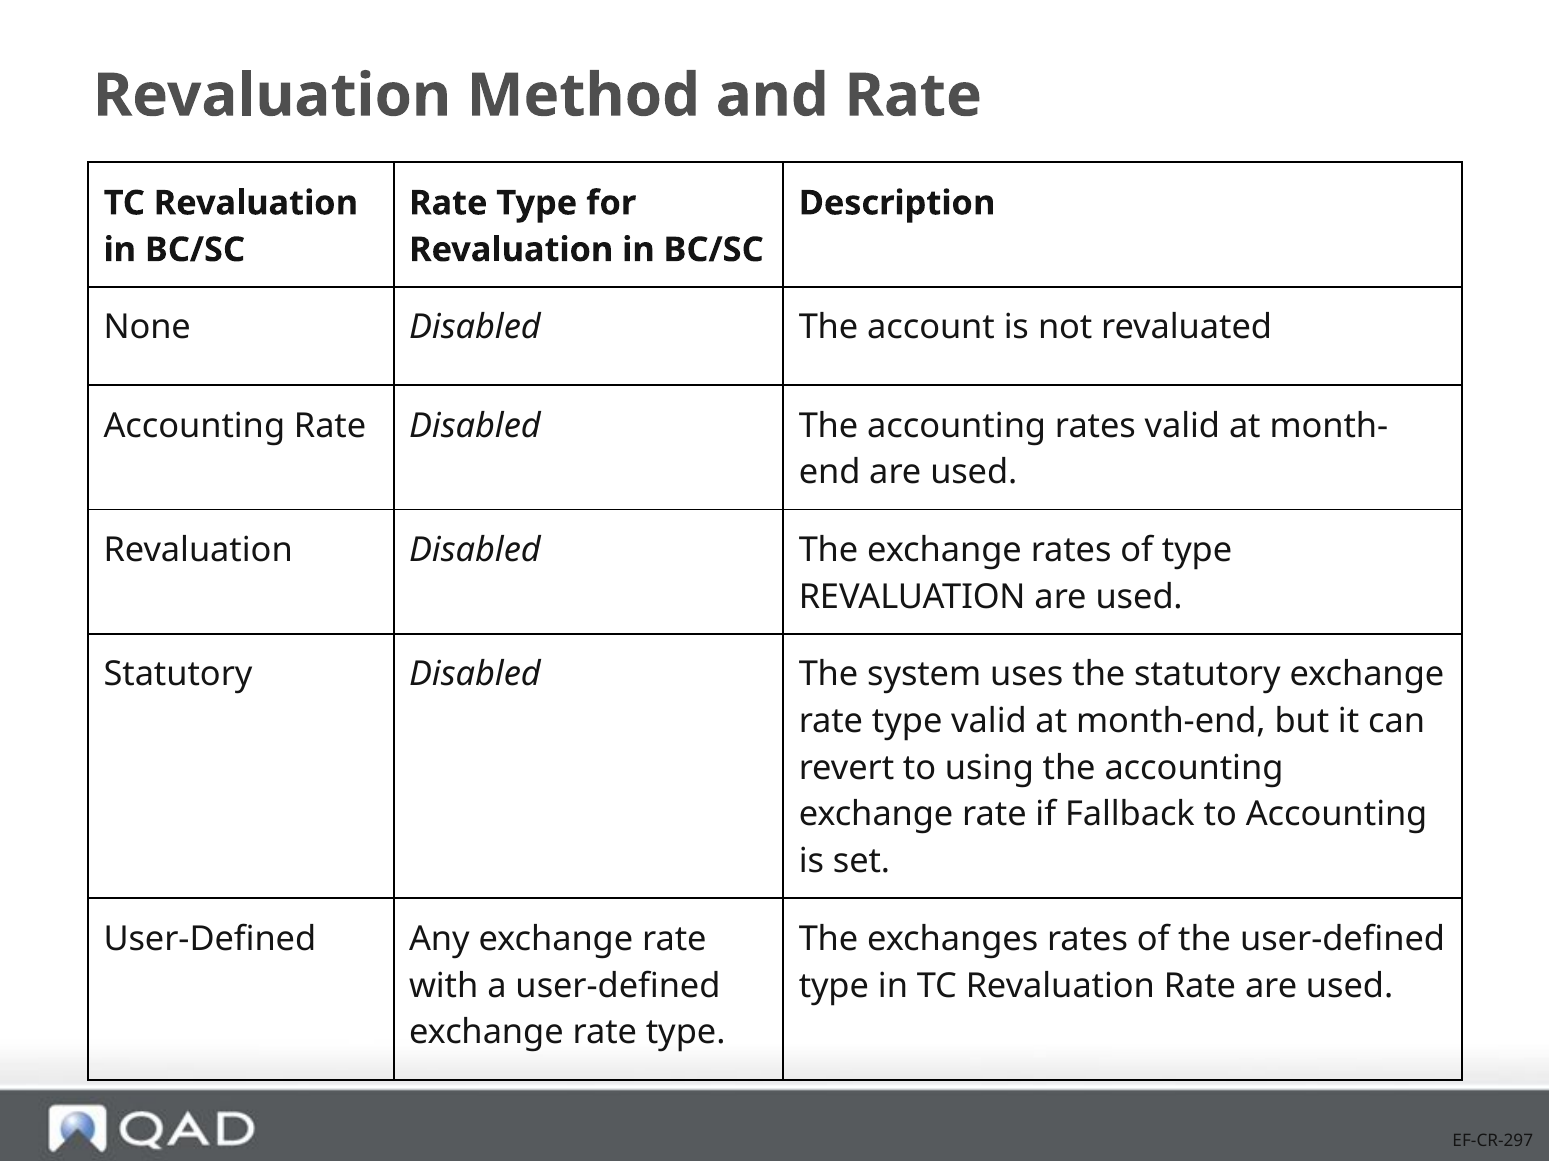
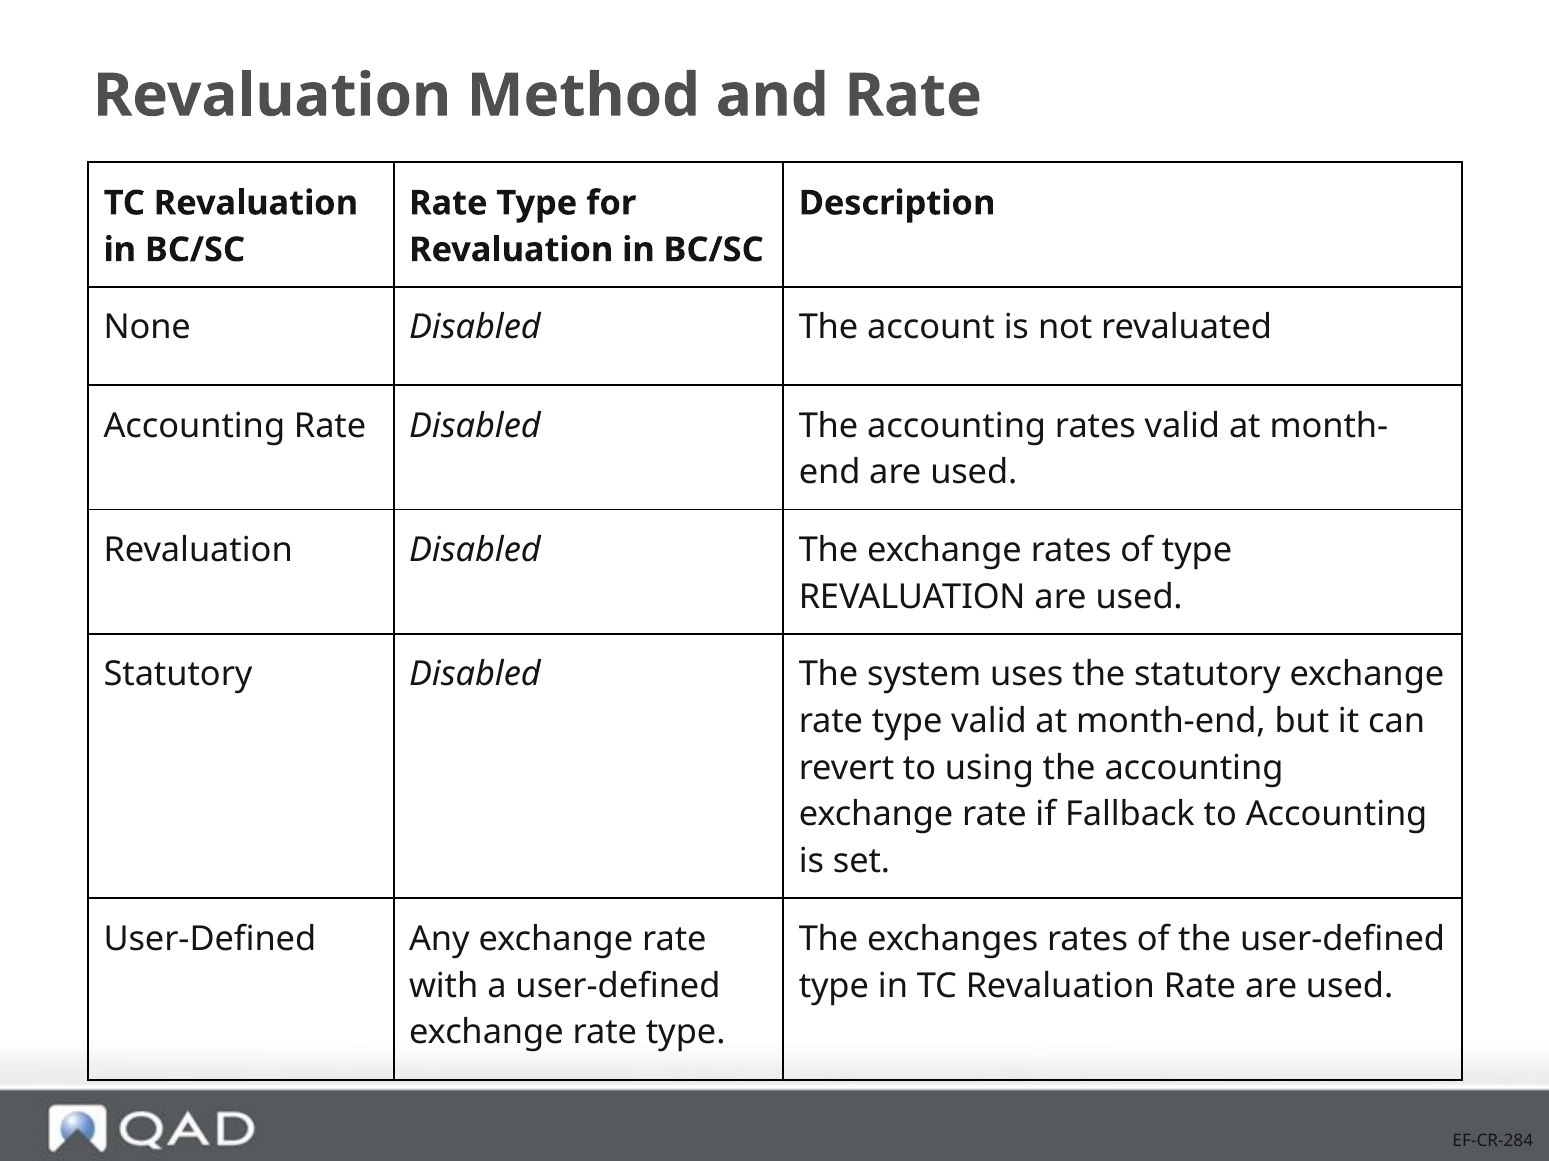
EF-CR-297: EF-CR-297 -> EF-CR-284
